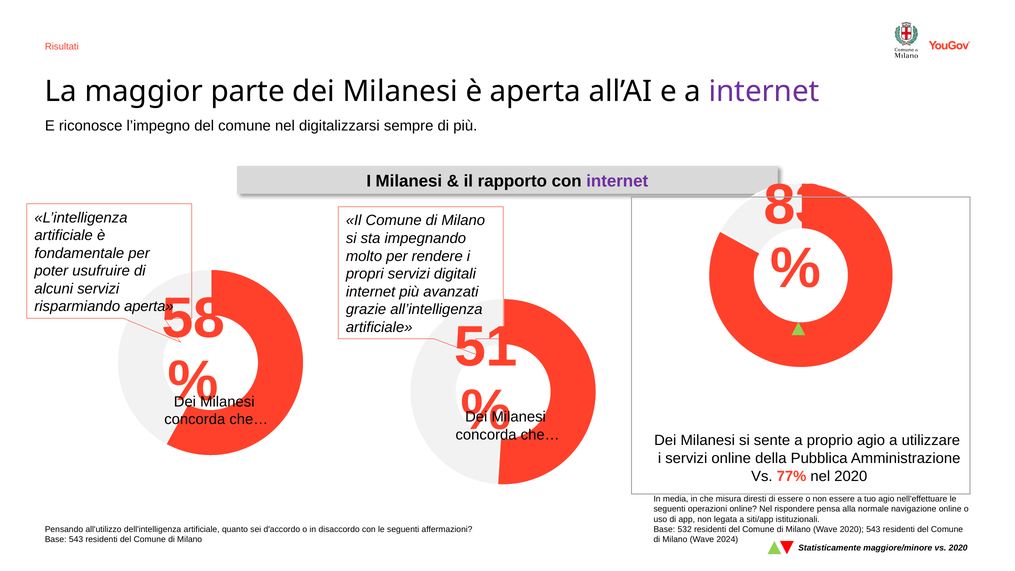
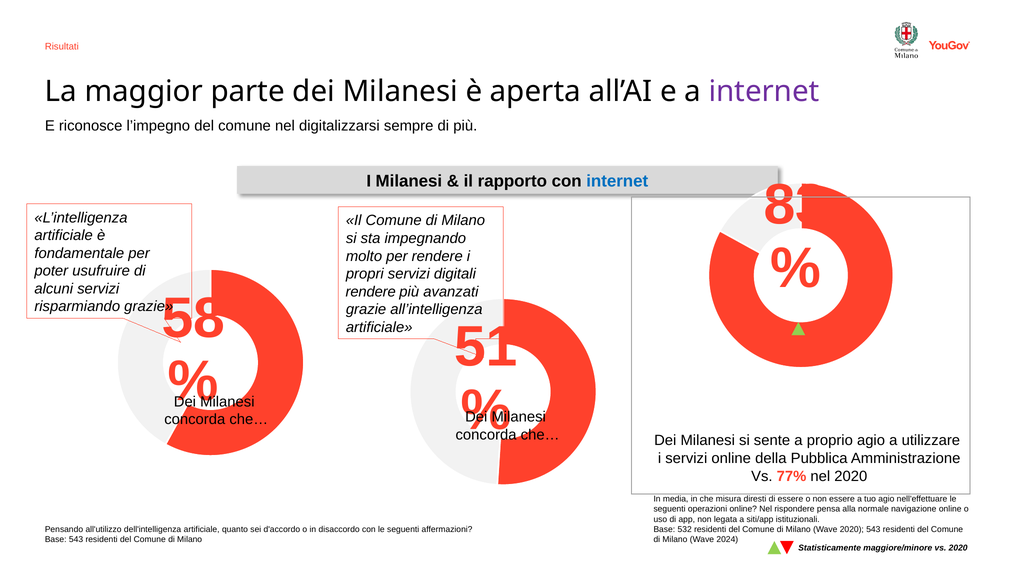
internet at (617, 181) colour: purple -> blue
internet at (371, 292): internet -> rendere
risparmiando aperta: aperta -> grazie
